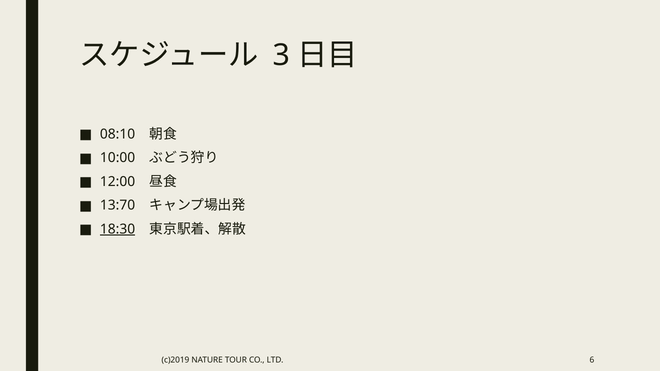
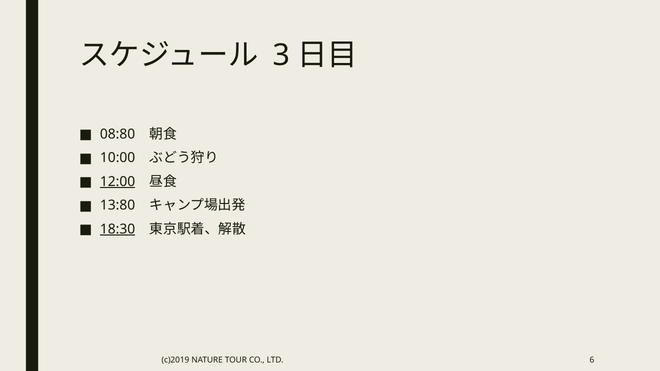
08:10: 08:10 -> 08:80
12:00 underline: none -> present
13:70: 13:70 -> 13:80
